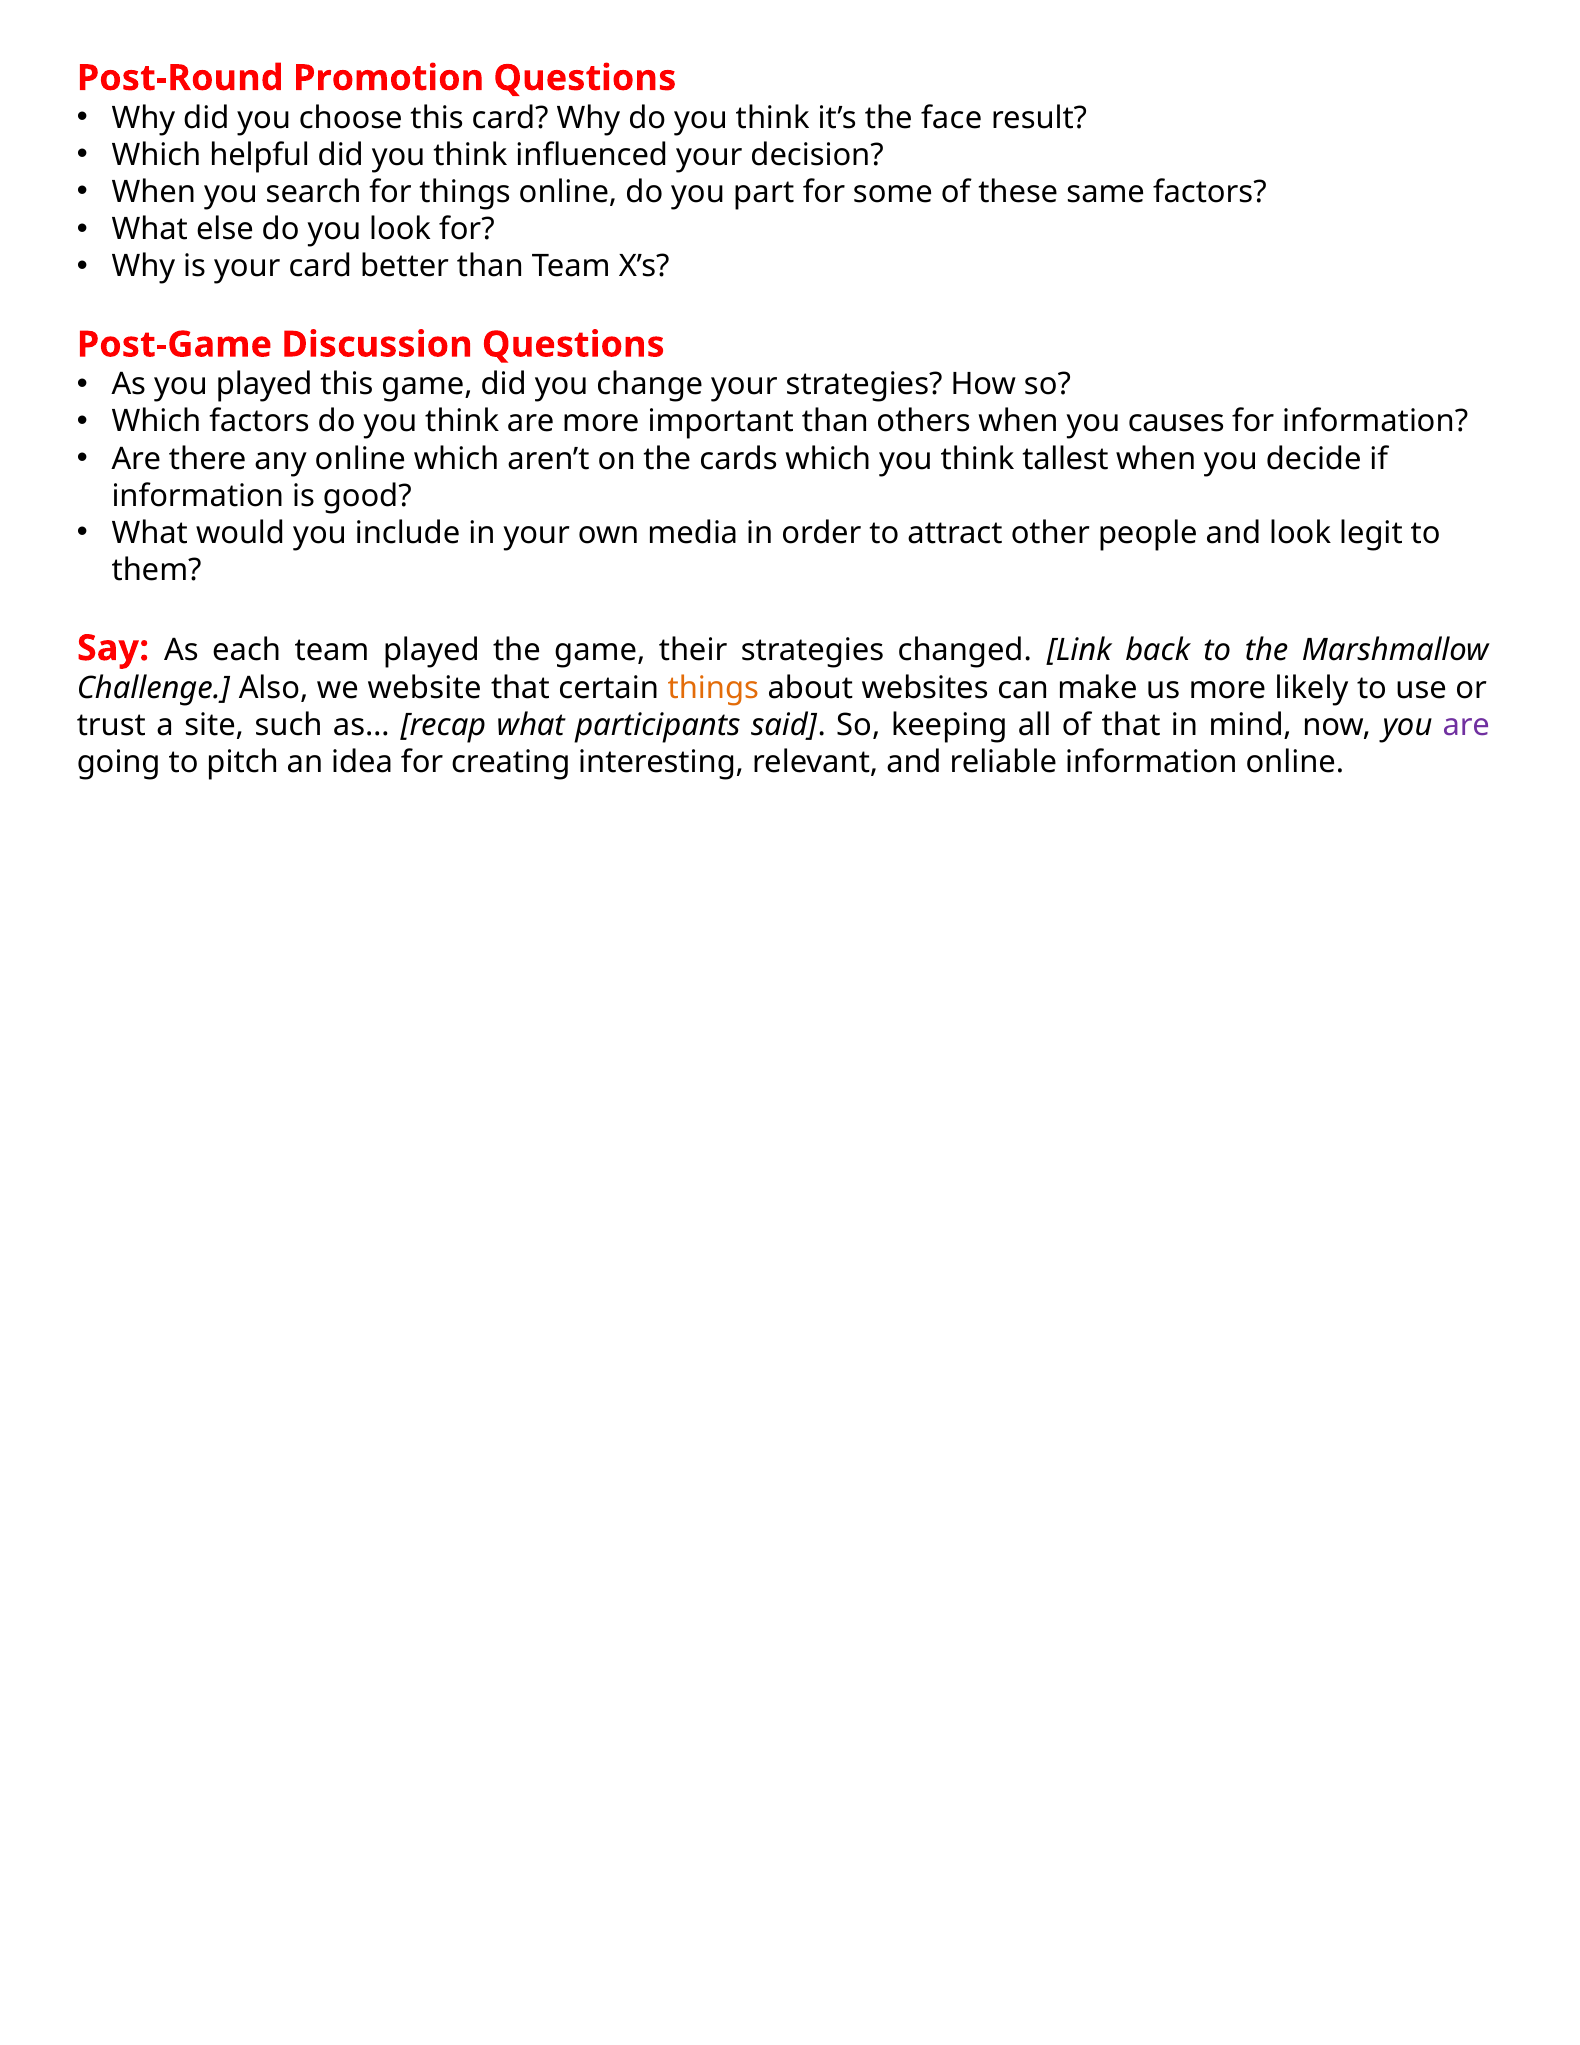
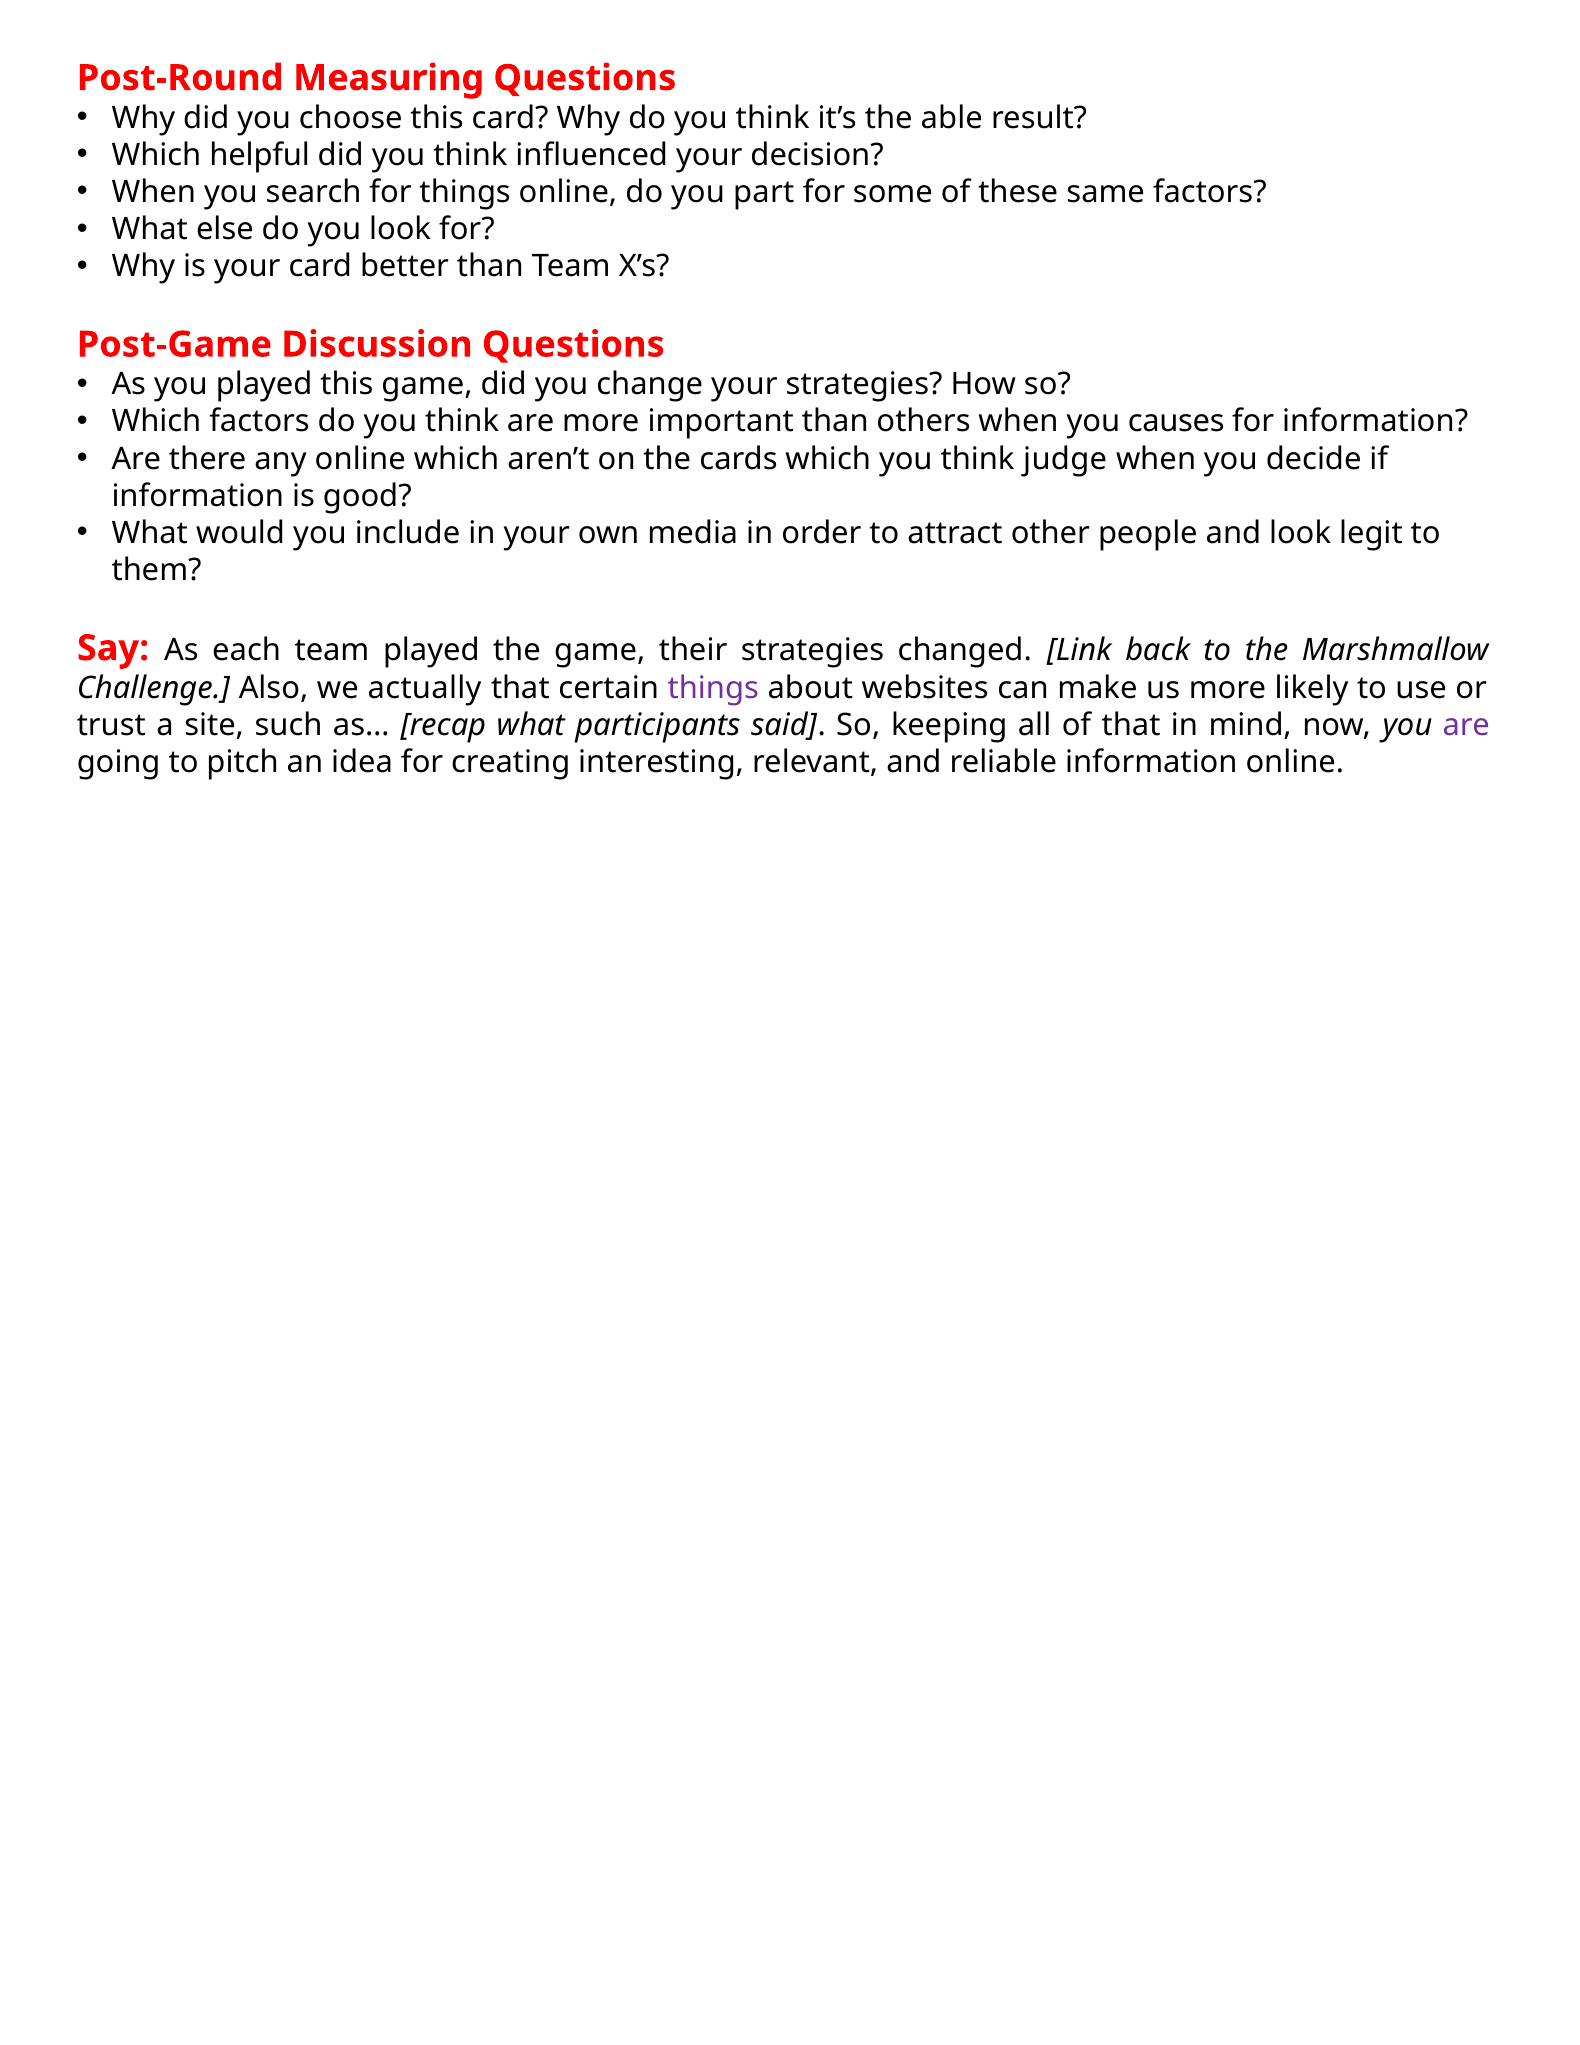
Promotion: Promotion -> Measuring
face: face -> able
tallest: tallest -> judge
website: website -> actually
things at (713, 688) colour: orange -> purple
